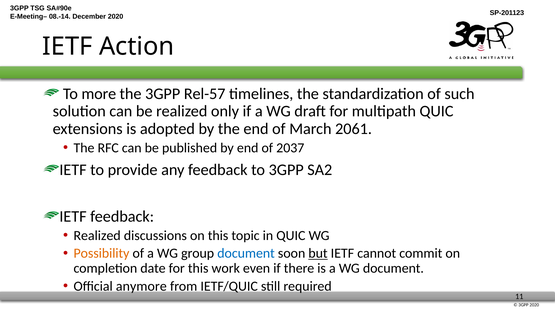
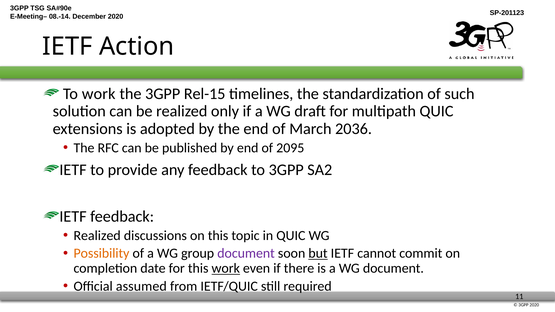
To more: more -> work
Rel-57: Rel-57 -> Rel-15
2061: 2061 -> 2036
2037: 2037 -> 2095
document at (246, 253) colour: blue -> purple
work at (226, 268) underline: none -> present
anymore: anymore -> assumed
